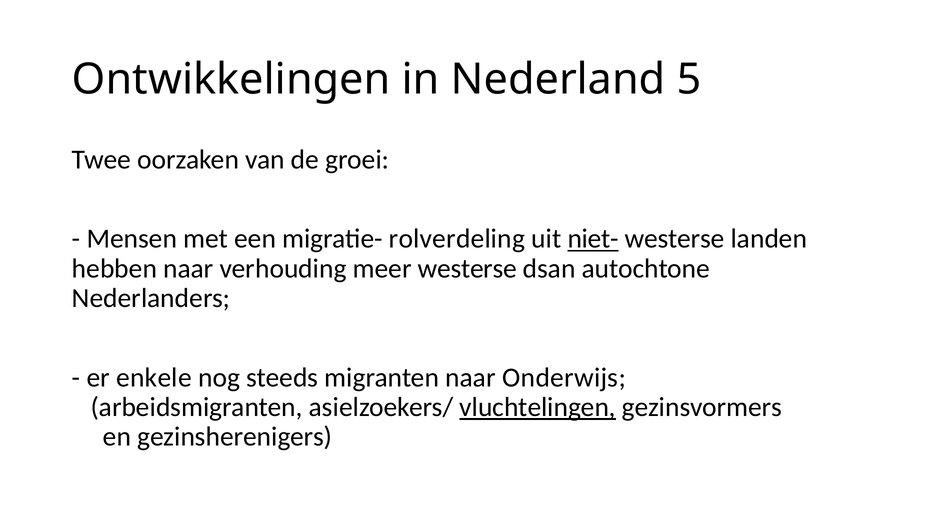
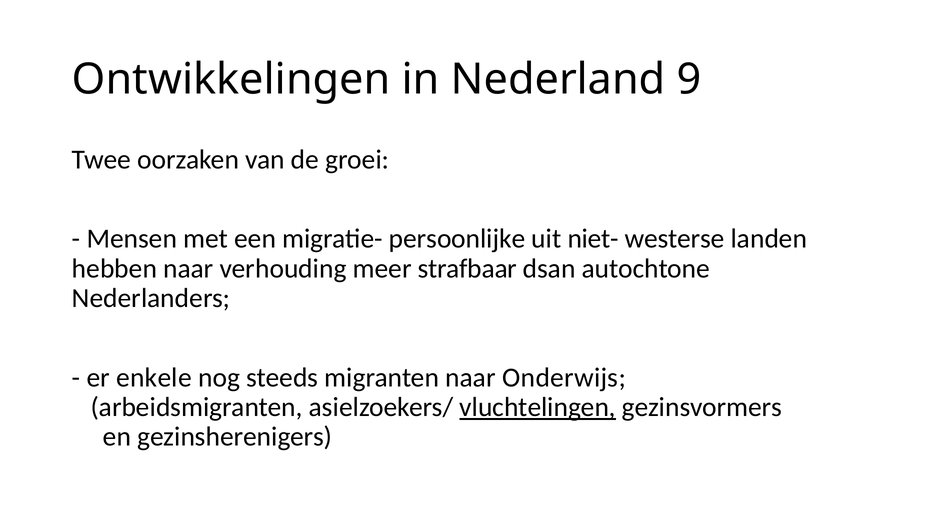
5: 5 -> 9
rolverdeling: rolverdeling -> persoonlijke
niet- underline: present -> none
meer westerse: westerse -> strafbaar
